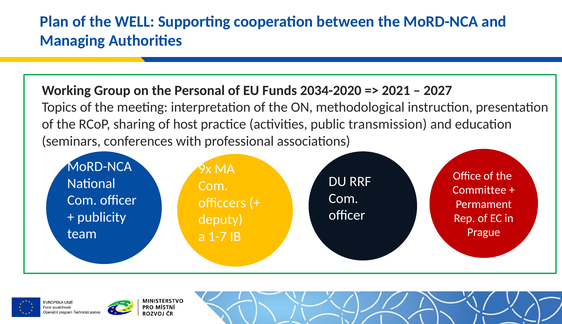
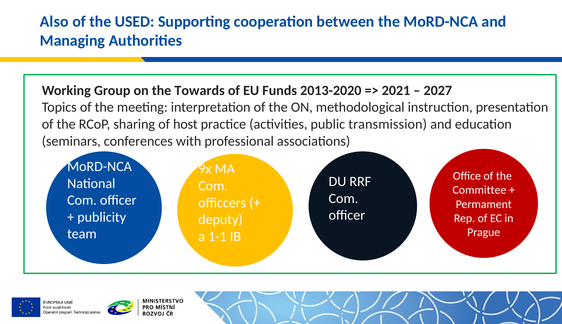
Plan: Plan -> Also
WELL: WELL -> USED
Personal: Personal -> Towards
2034-2020: 2034-2020 -> 2013-2020
1-7: 1-7 -> 1-1
